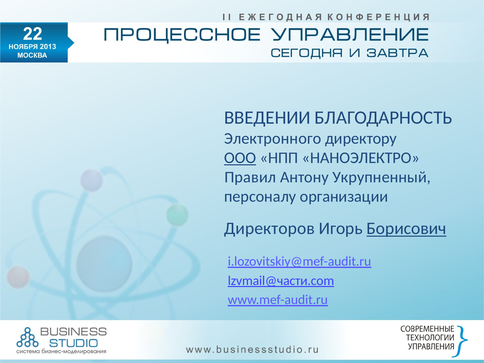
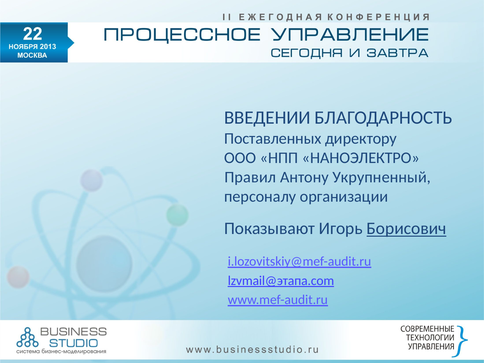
Электронного: Электронного -> Поставленных
ООО underline: present -> none
Директоров: Директоров -> Показывают
lzvmail@части.com: lzvmail@части.com -> lzvmail@этапа.com
